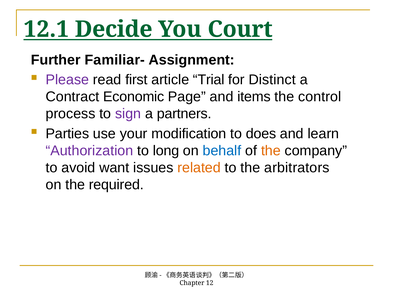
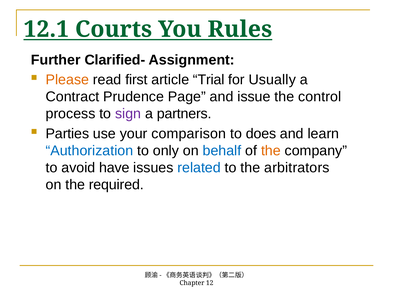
Decide: Decide -> Courts
Court: Court -> Rules
Familiar-: Familiar- -> Clarified-
Please colour: purple -> orange
Distinct: Distinct -> Usually
Economic: Economic -> Prudence
items: items -> issue
modification: modification -> comparison
Authorization colour: purple -> blue
long: long -> only
want: want -> have
related colour: orange -> blue
